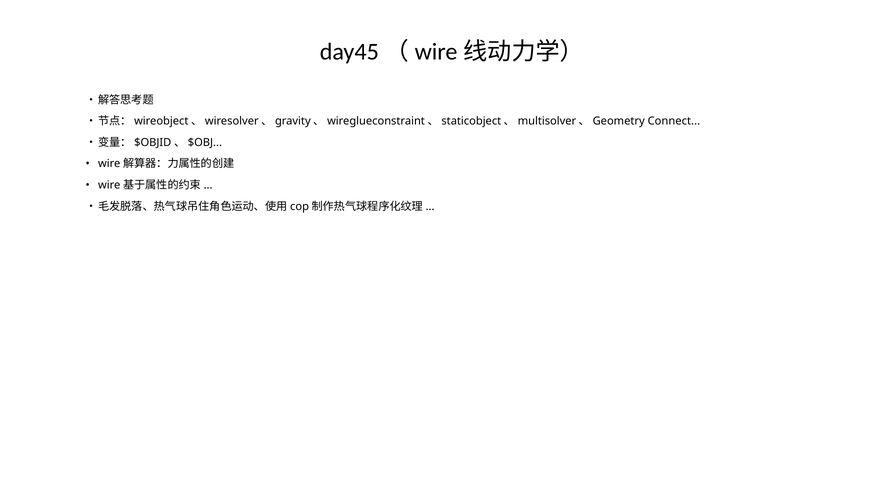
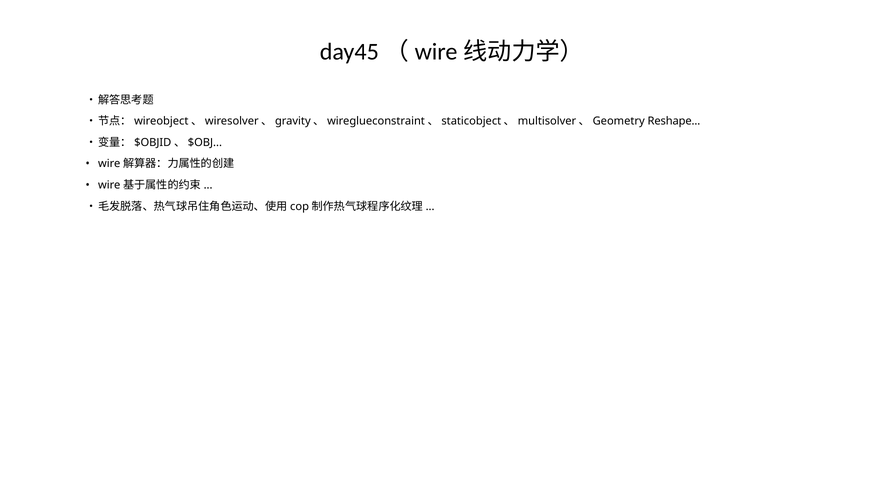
Connect: Connect -> Reshape
